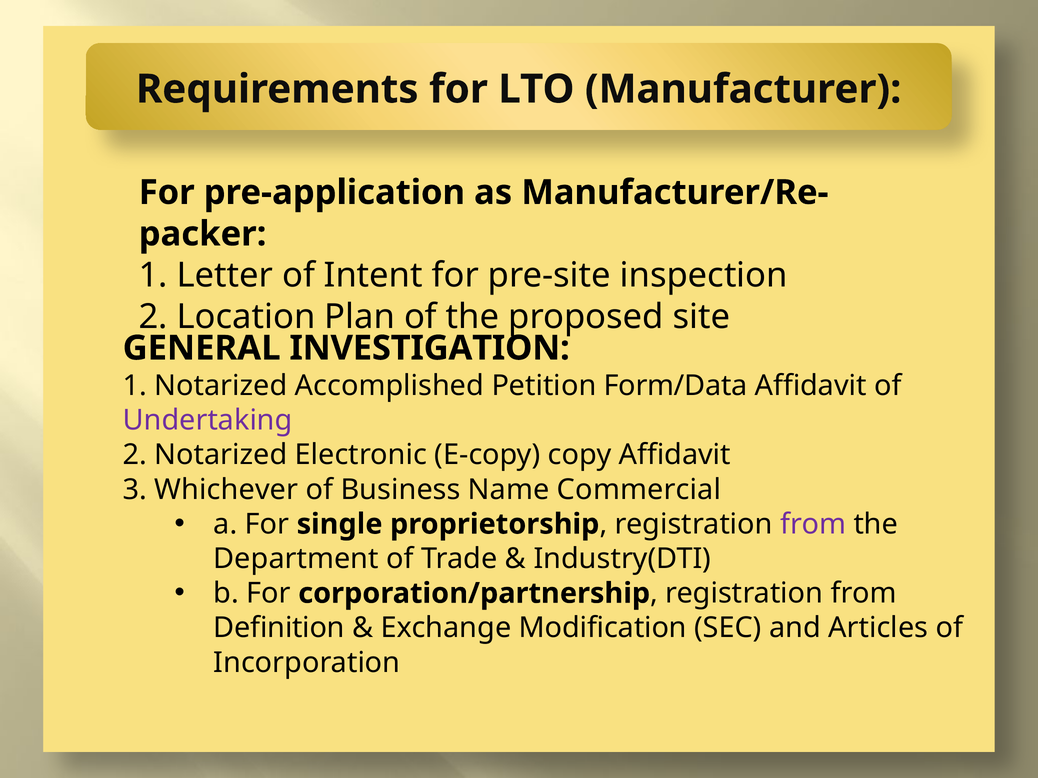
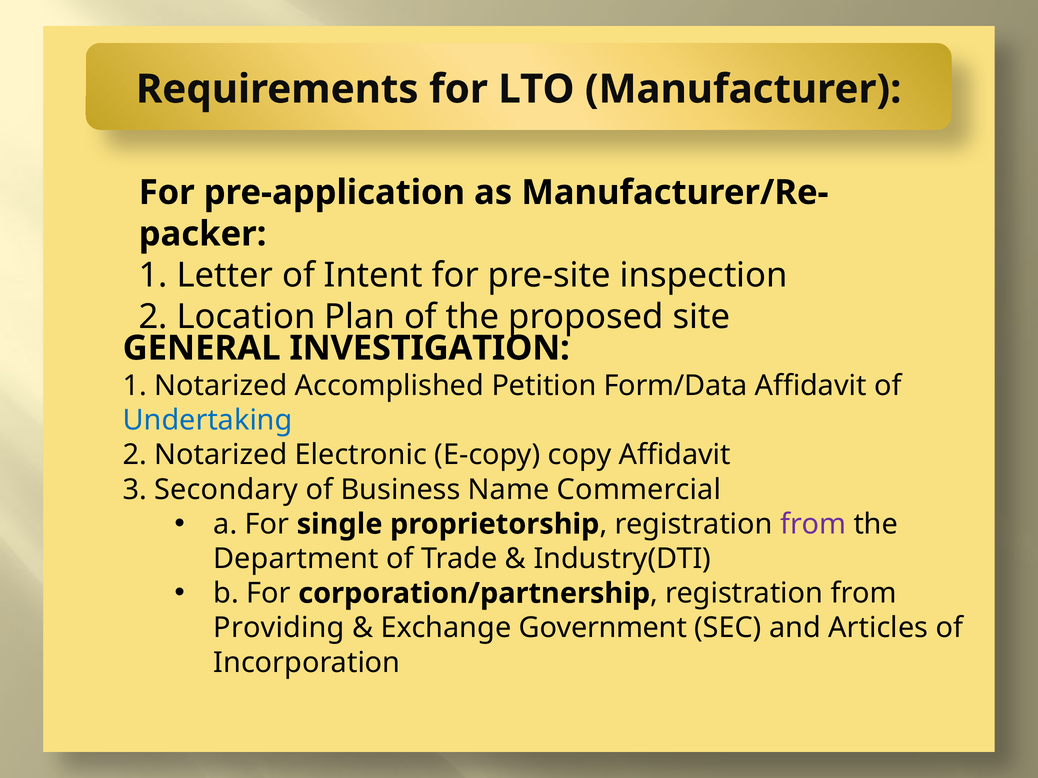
Undertaking colour: purple -> blue
Whichever: Whichever -> Secondary
Definition: Definition -> Providing
Modification: Modification -> Government
